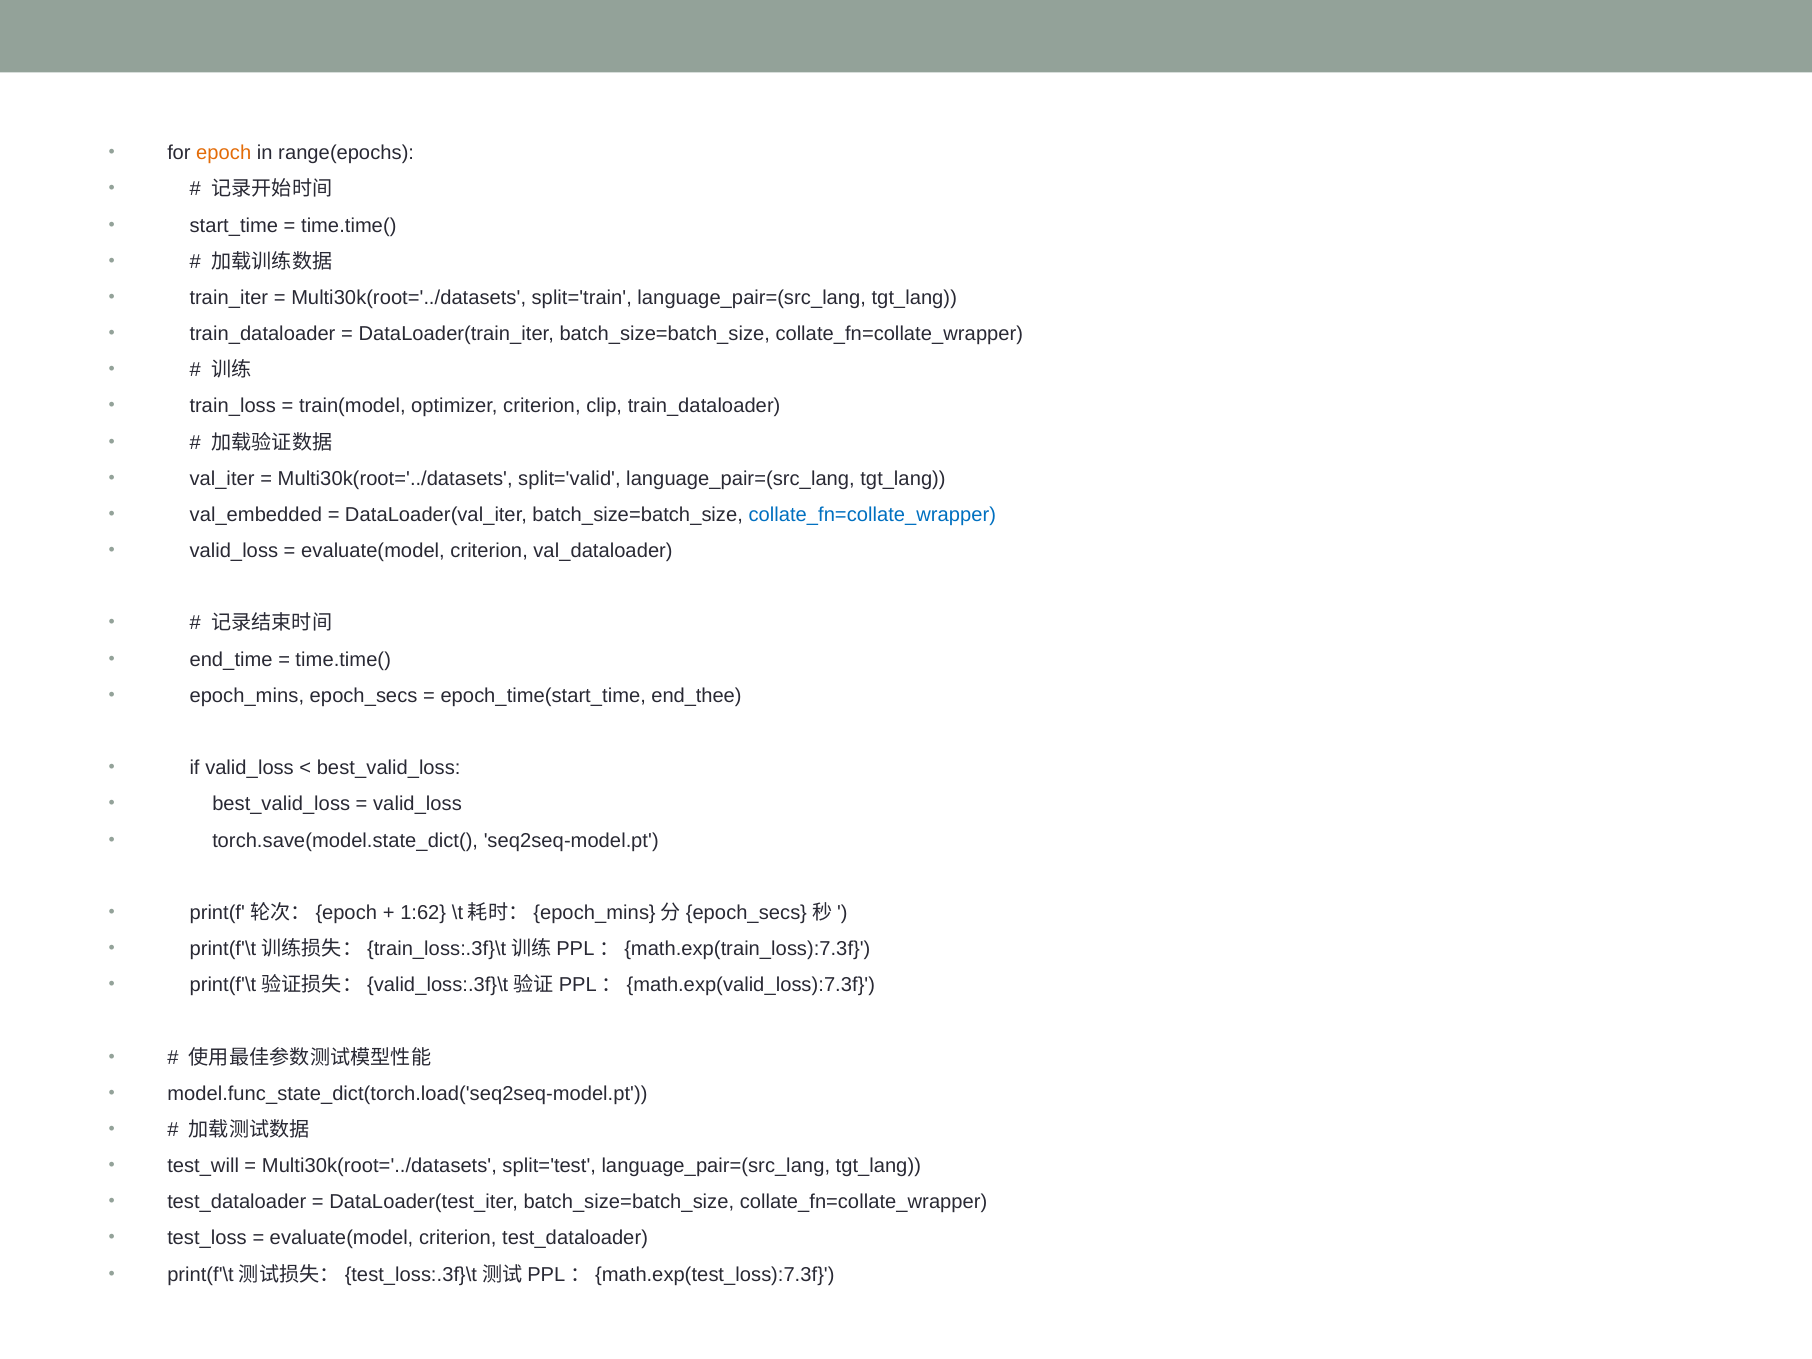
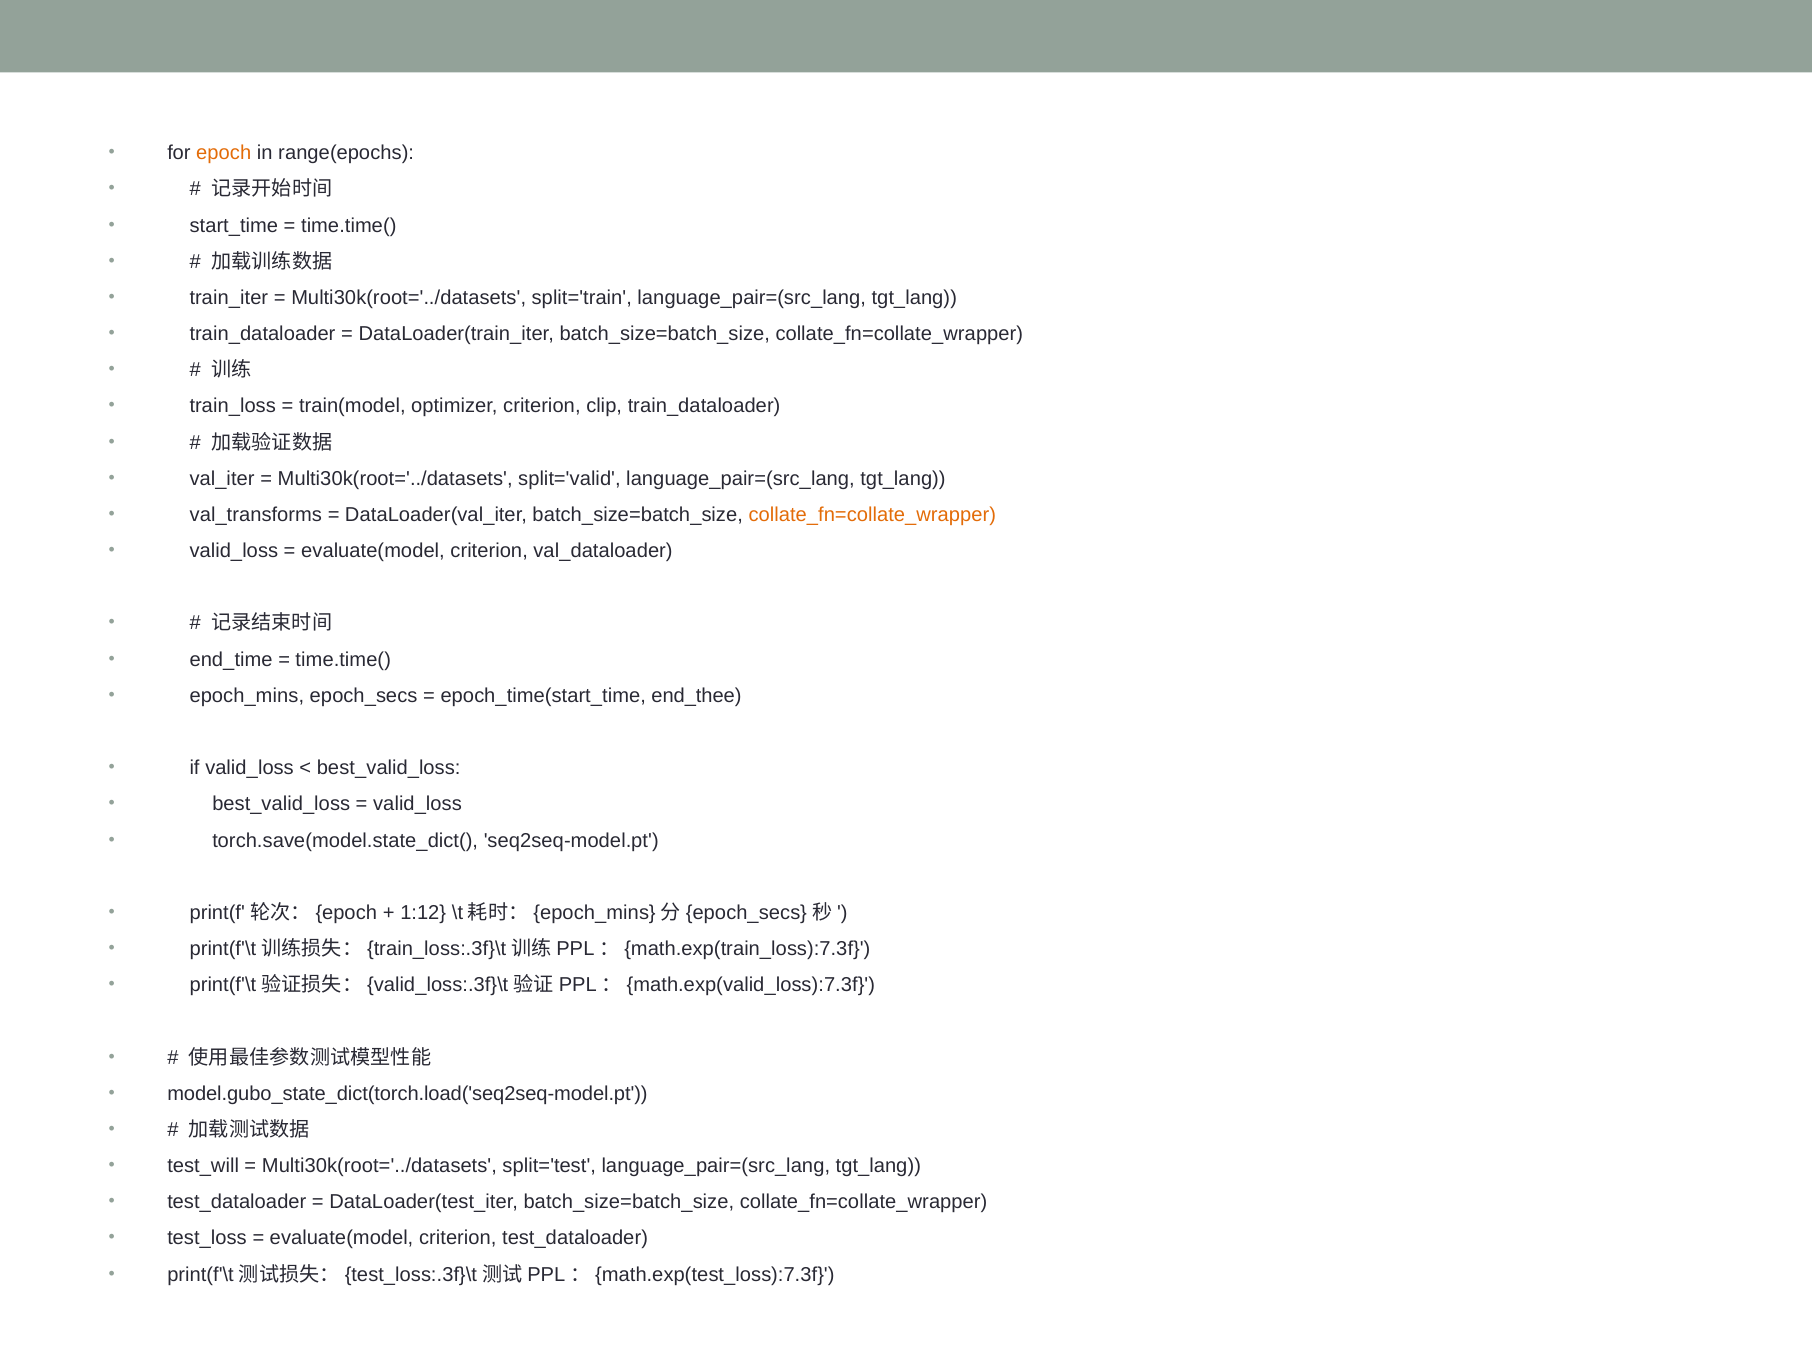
val_embedded: val_embedded -> val_transforms
collate_fn=collate_wrapper at (872, 515) colour: blue -> orange
1:62: 1:62 -> 1:12
model.func_state_dict(torch.load('seq2seq-model.pt: model.func_state_dict(torch.load('seq2seq-model.pt -> model.gubo_state_dict(torch.load('seq2seq-model.pt
